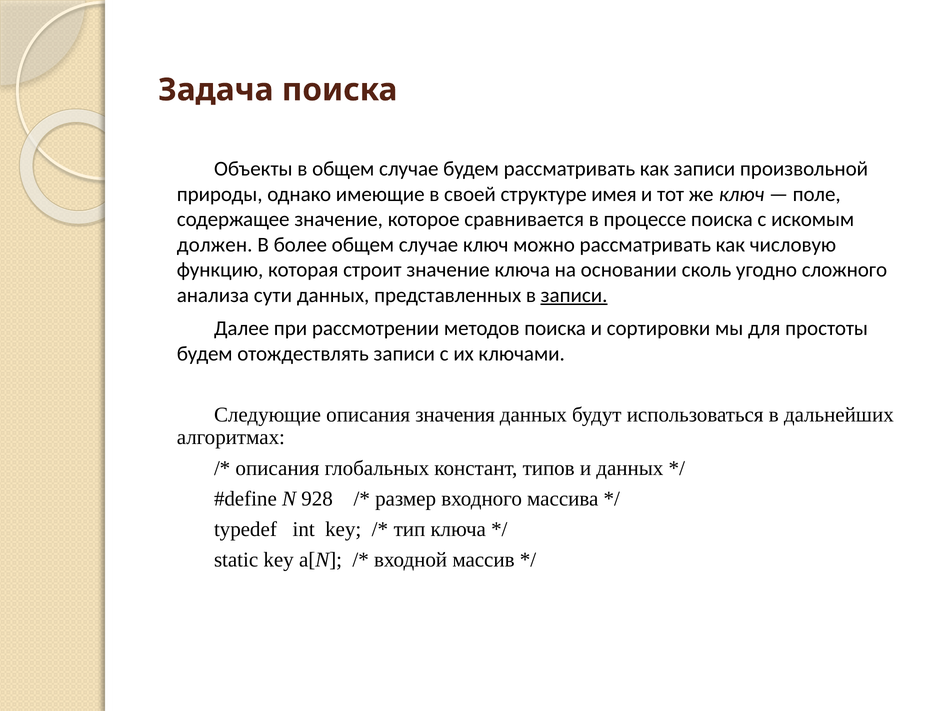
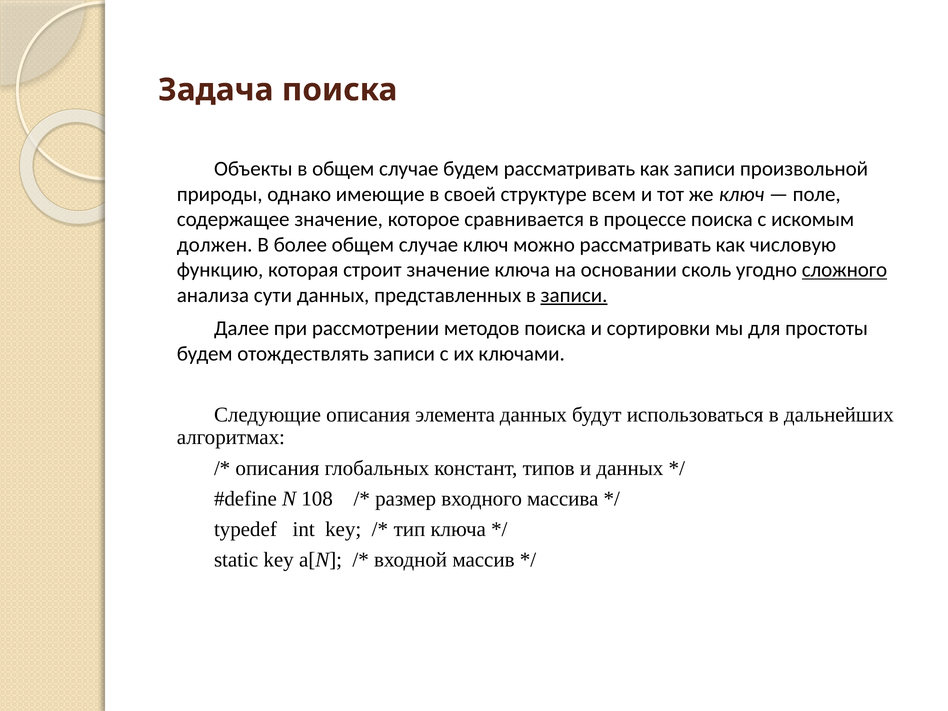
имея: имея -> всем
сложного underline: none -> present
значения: значения -> элемента
928: 928 -> 108
